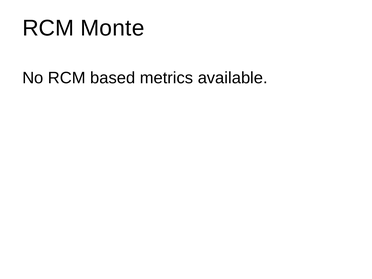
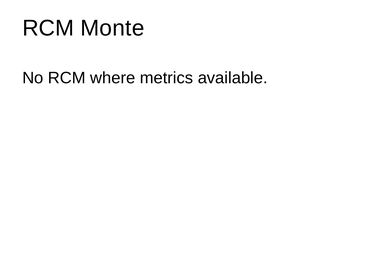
based: based -> where
